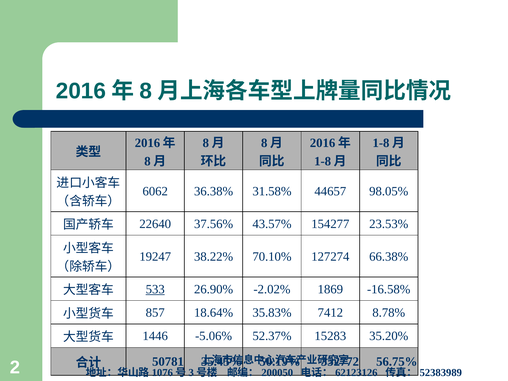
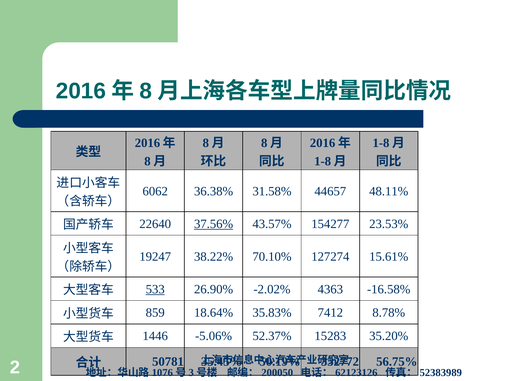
98.05%: 98.05% -> 48.11%
37.56% underline: none -> present
66.38%: 66.38% -> 15.61%
1869: 1869 -> 4363
857: 857 -> 859
